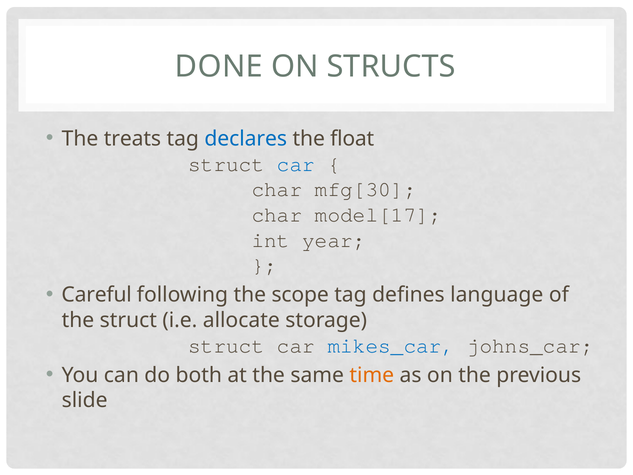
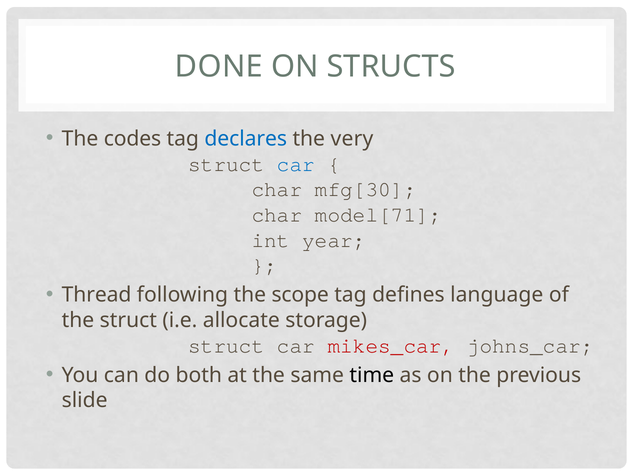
treats: treats -> codes
float: float -> very
model[17: model[17 -> model[71
Careful: Careful -> Thread
mikes_car colour: blue -> red
time colour: orange -> black
